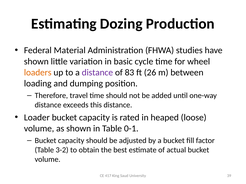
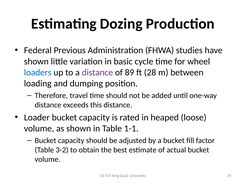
Material: Material -> Previous
loaders colour: orange -> blue
83: 83 -> 89
26: 26 -> 28
0-1: 0-1 -> 1-1
